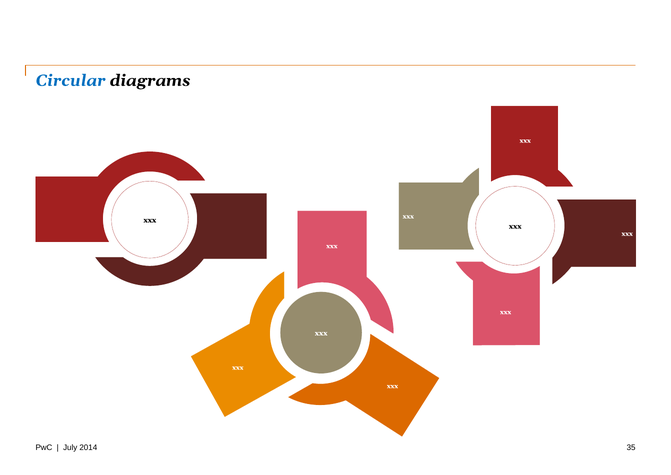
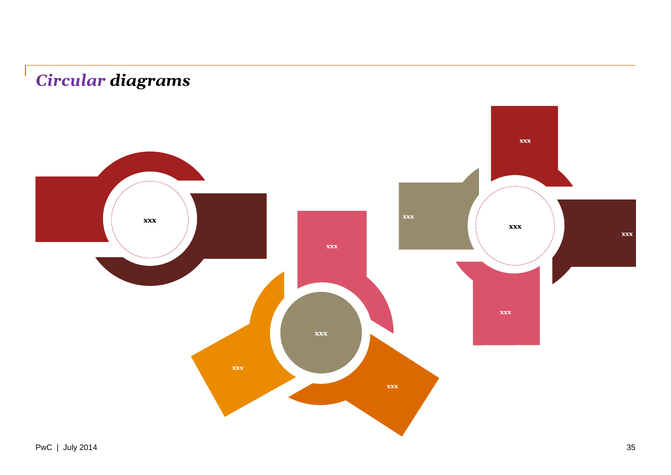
Circular colour: blue -> purple
